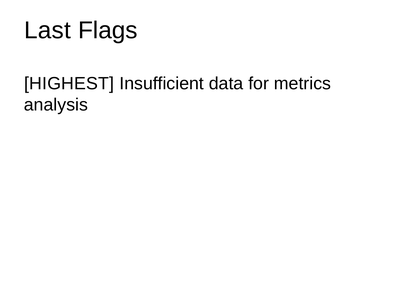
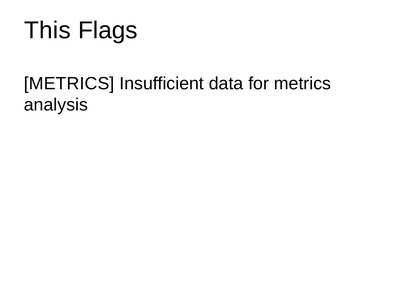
Last: Last -> This
HIGHEST at (69, 84): HIGHEST -> METRICS
